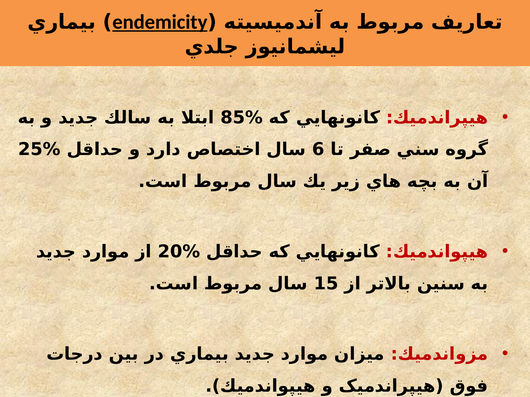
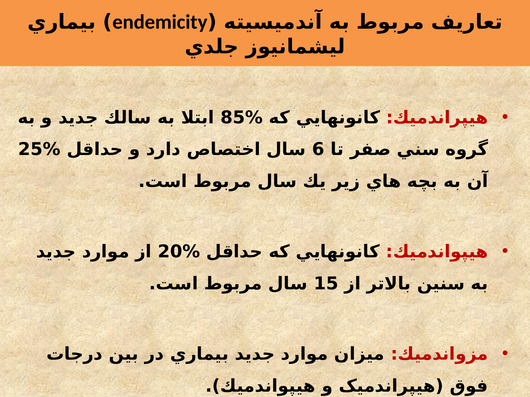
endemicity underline: present -> none
